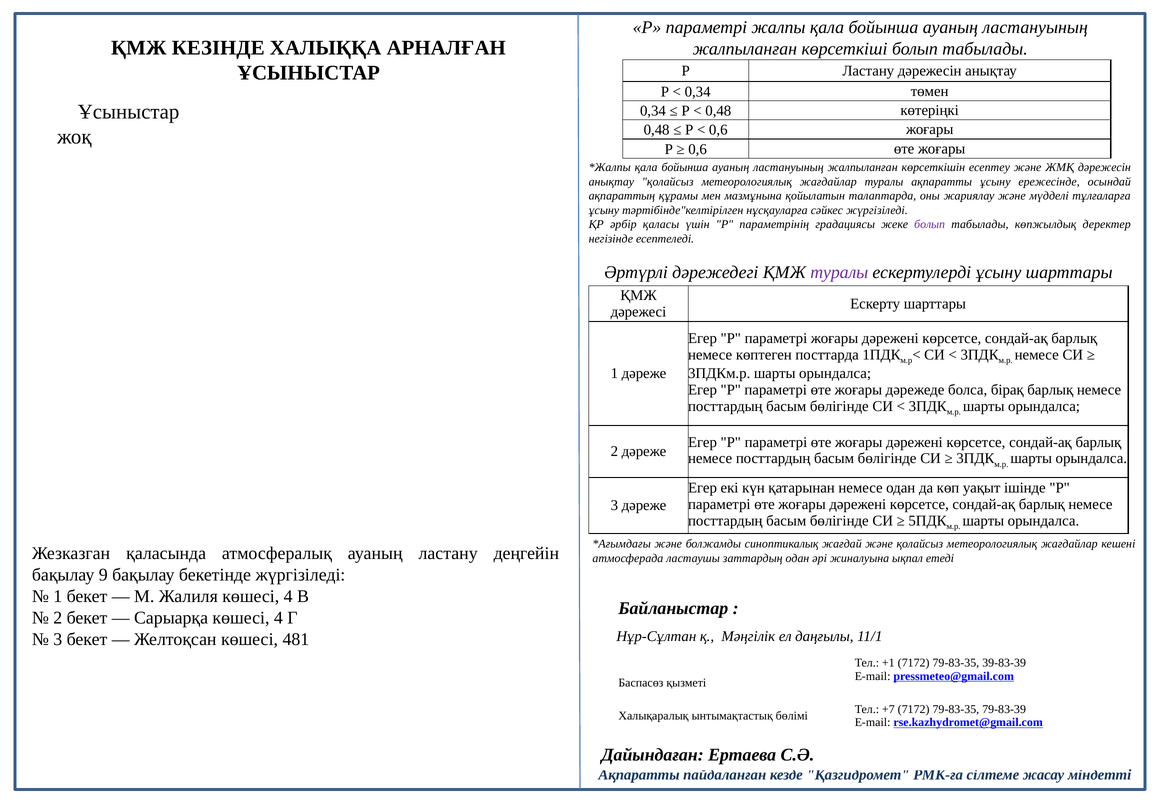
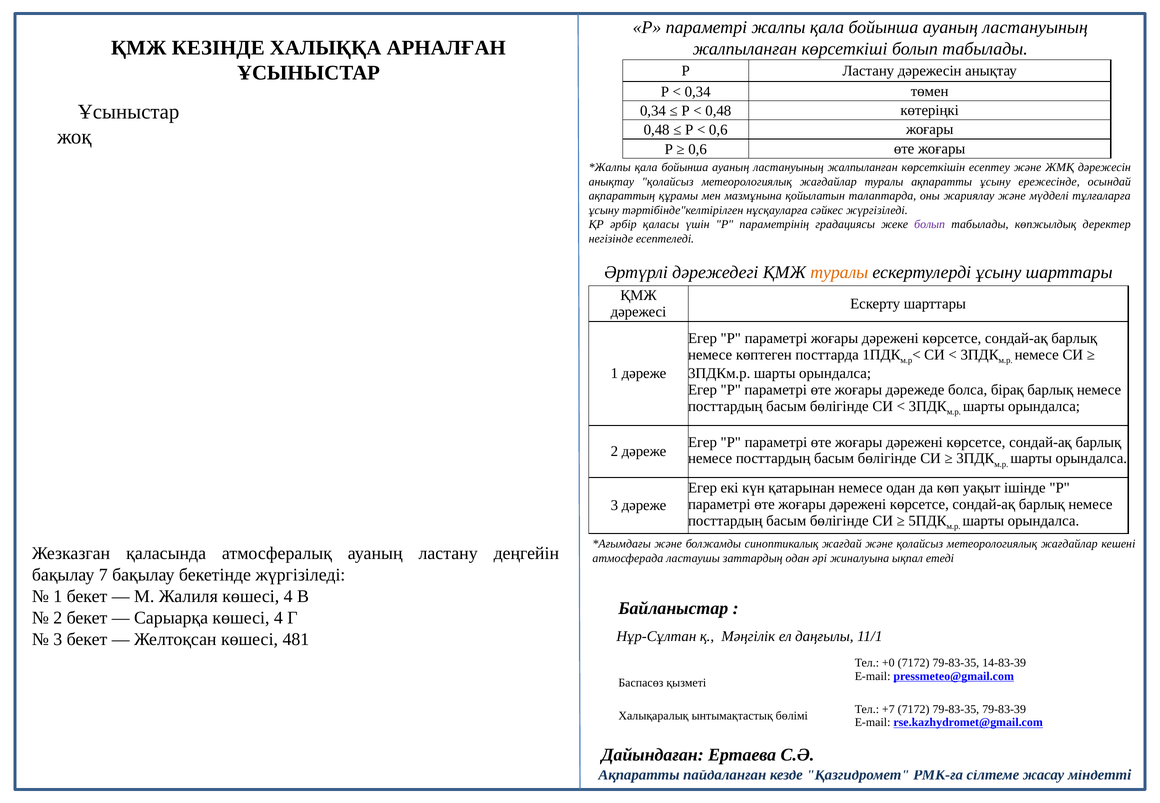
туралы at (839, 273) colour: purple -> orange
9: 9 -> 7
+1: +1 -> +0
39-83-39: 39-83-39 -> 14-83-39
